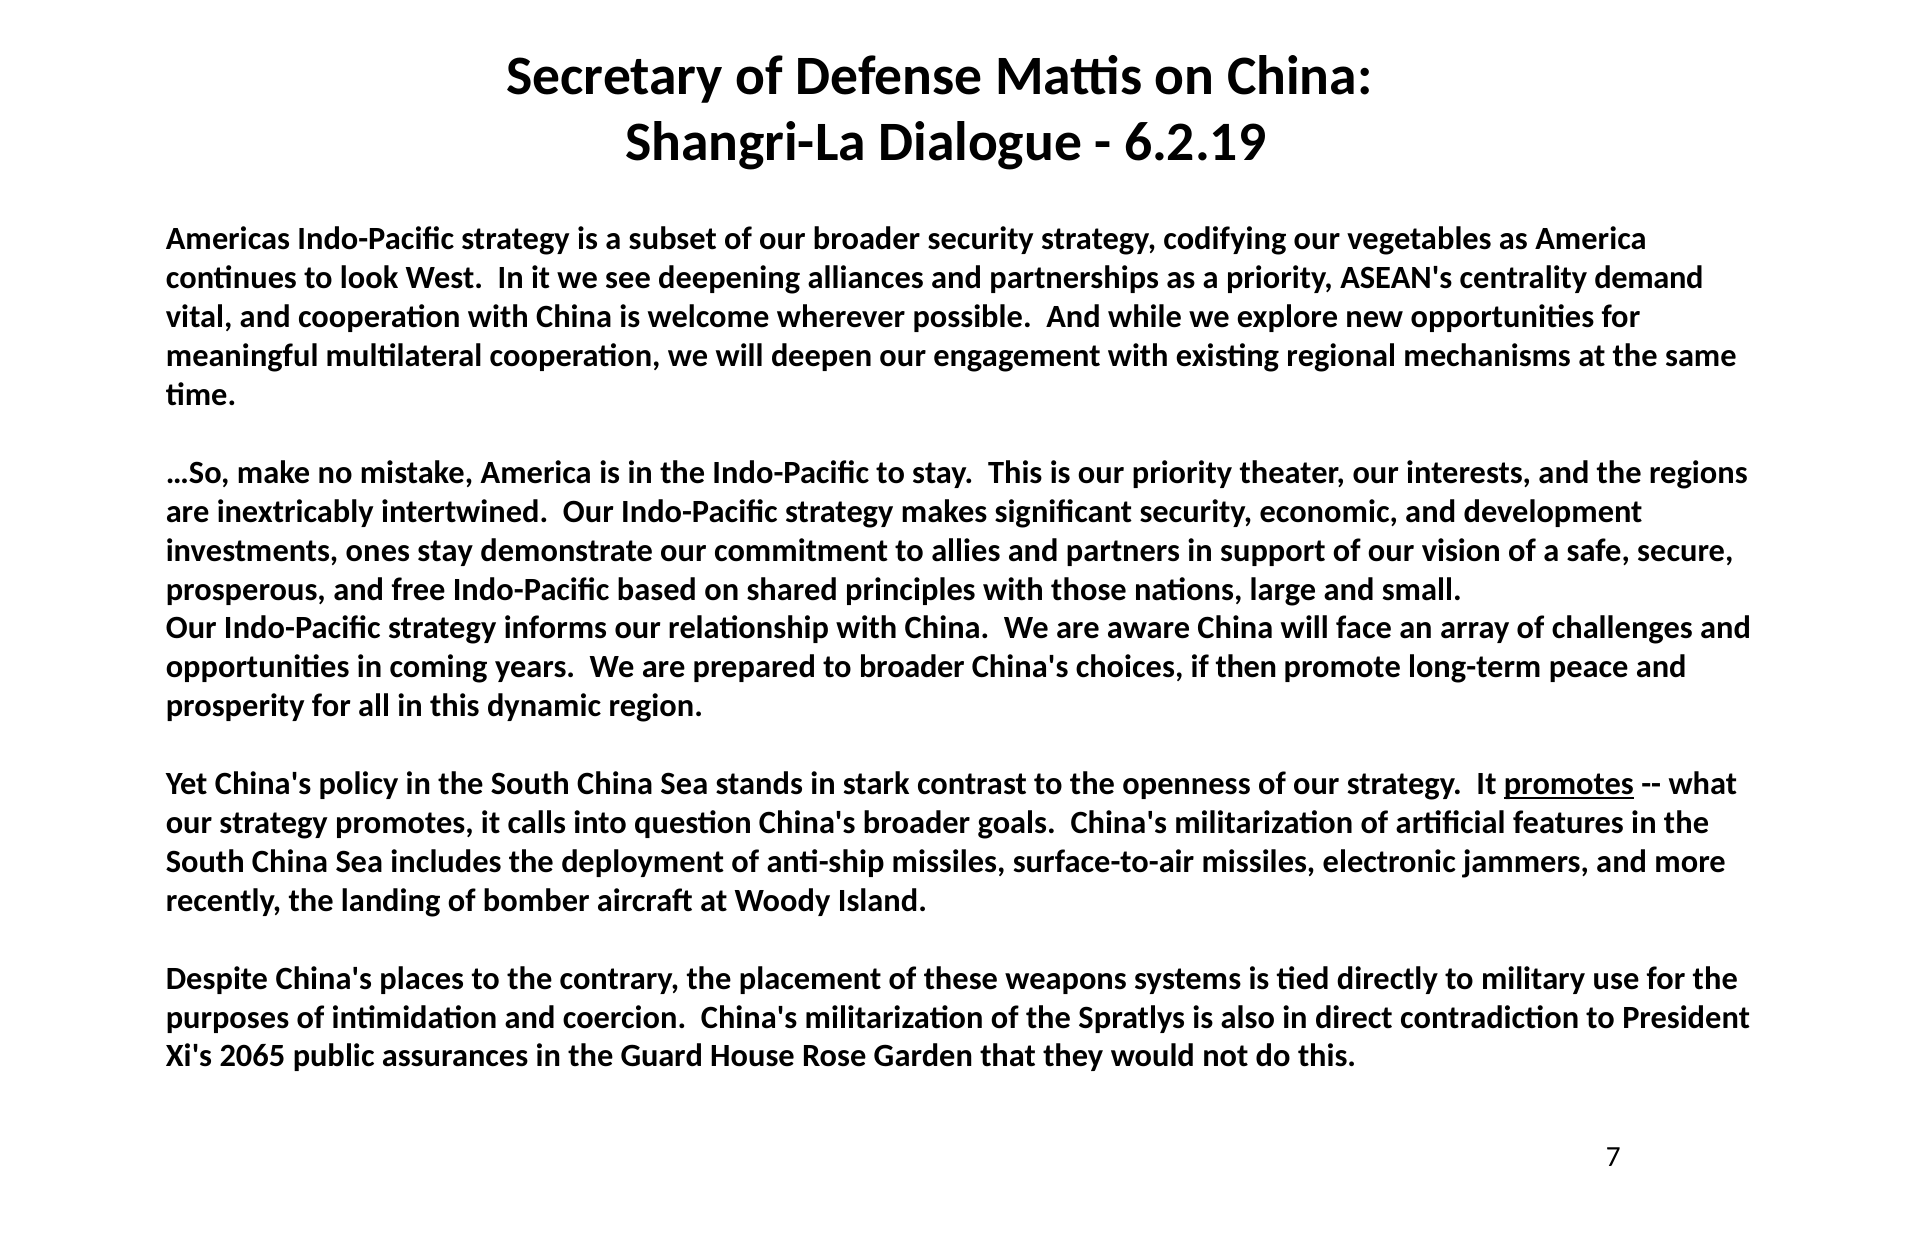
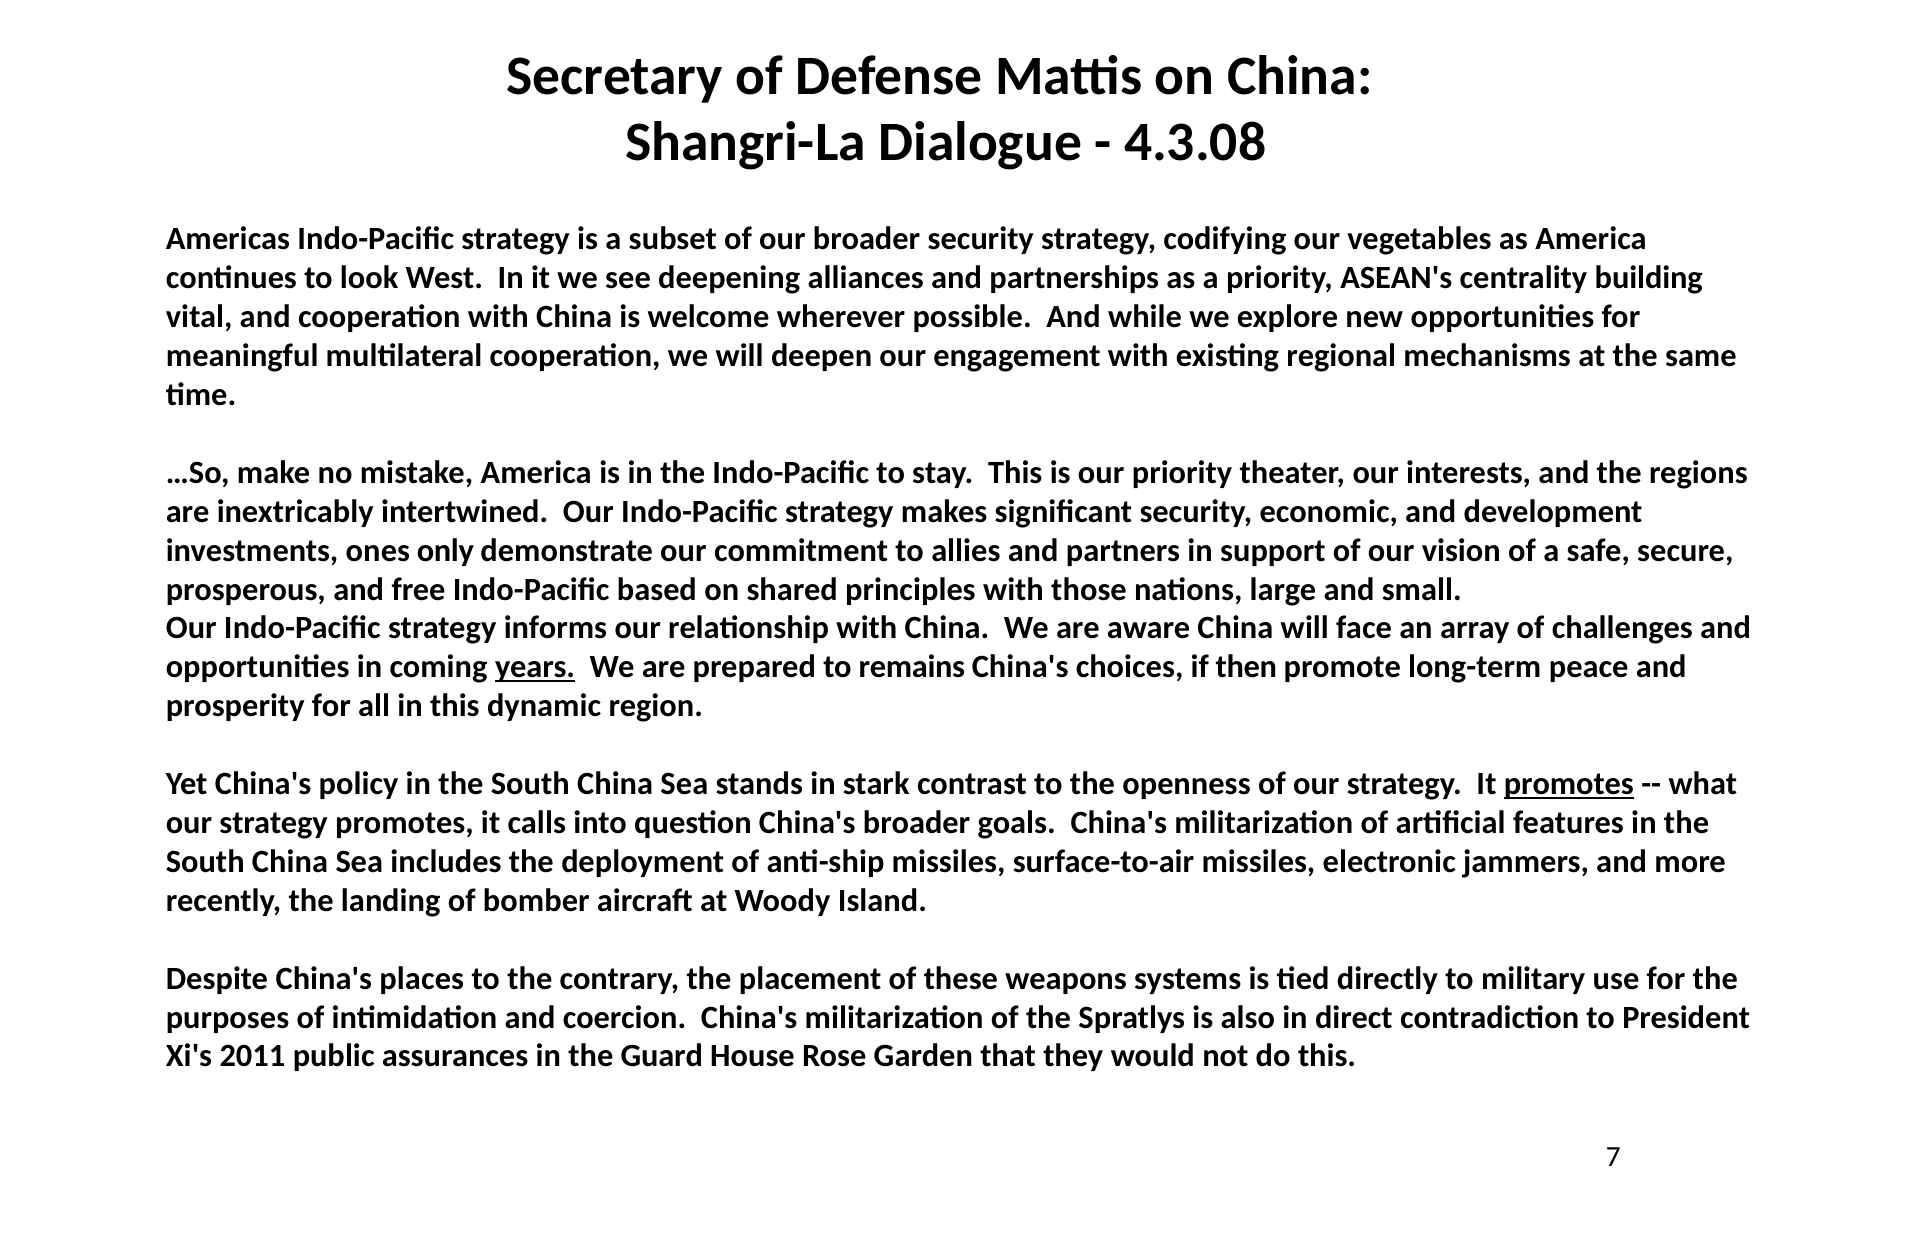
6.2.19: 6.2.19 -> 4.3.08
demand: demand -> building
ones stay: stay -> only
years underline: none -> present
to broader: broader -> remains
2065: 2065 -> 2011
